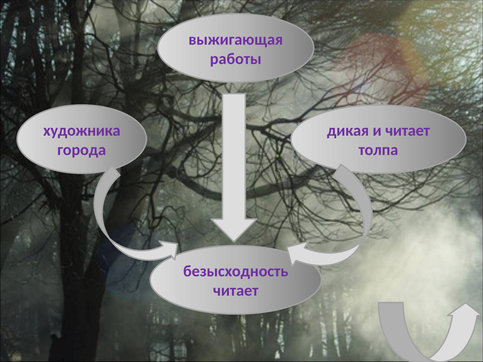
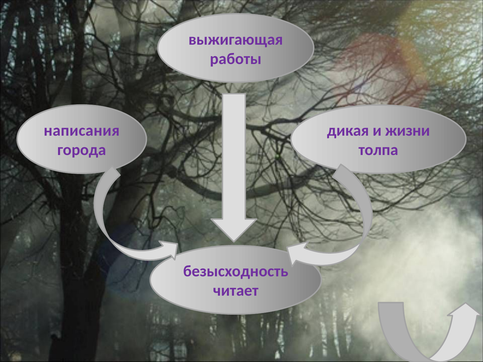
художника: художника -> написания
и читает: читает -> жизни
